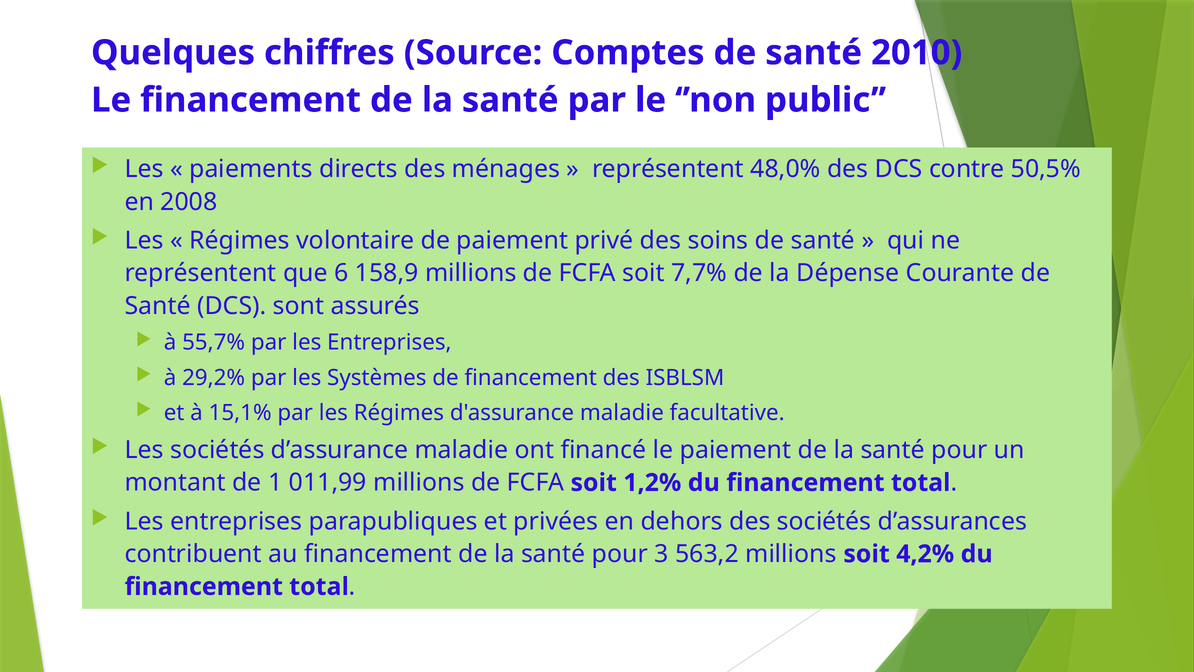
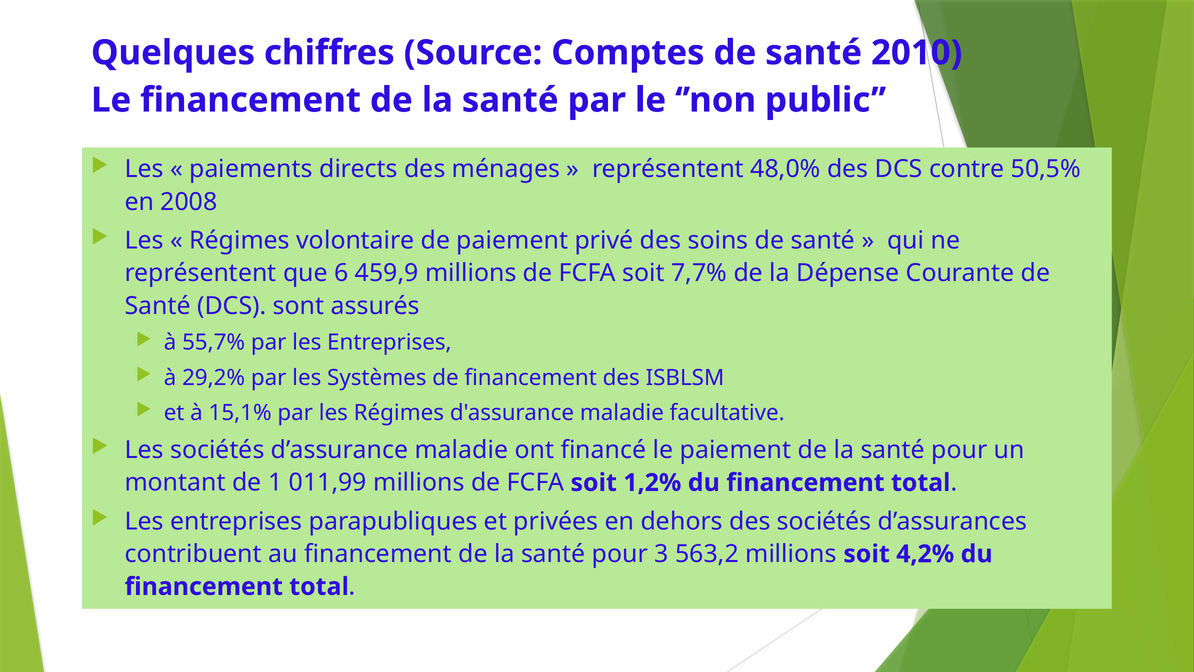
158,9: 158,9 -> 459,9
